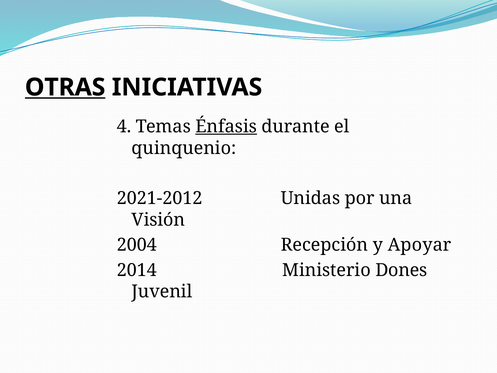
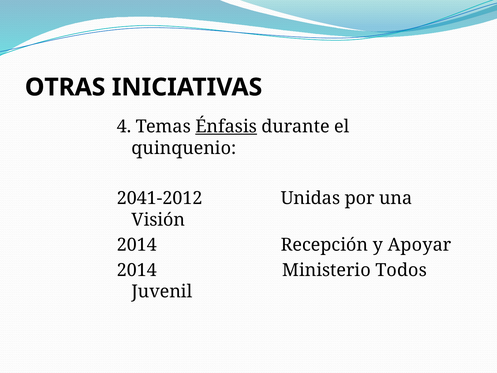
OTRAS underline: present -> none
2021-2012: 2021-2012 -> 2041-2012
2004 at (137, 245): 2004 -> 2014
Dones: Dones -> Todos
